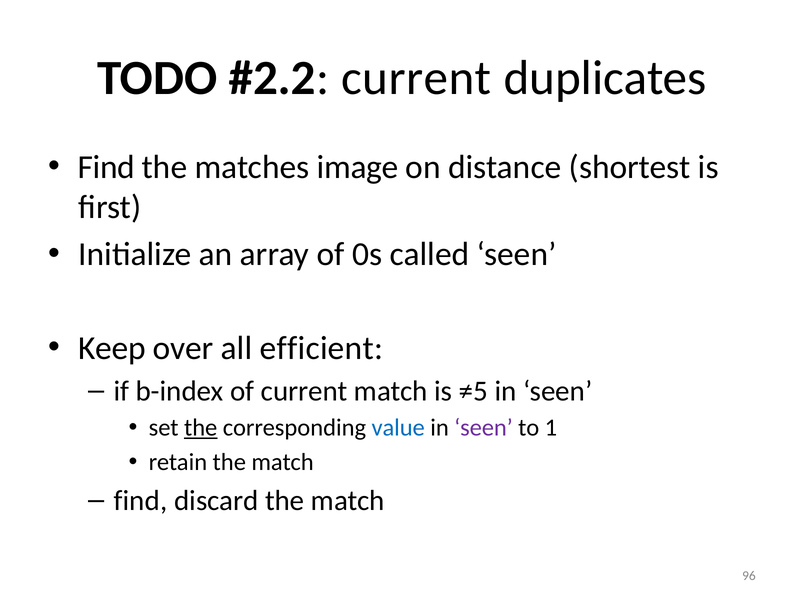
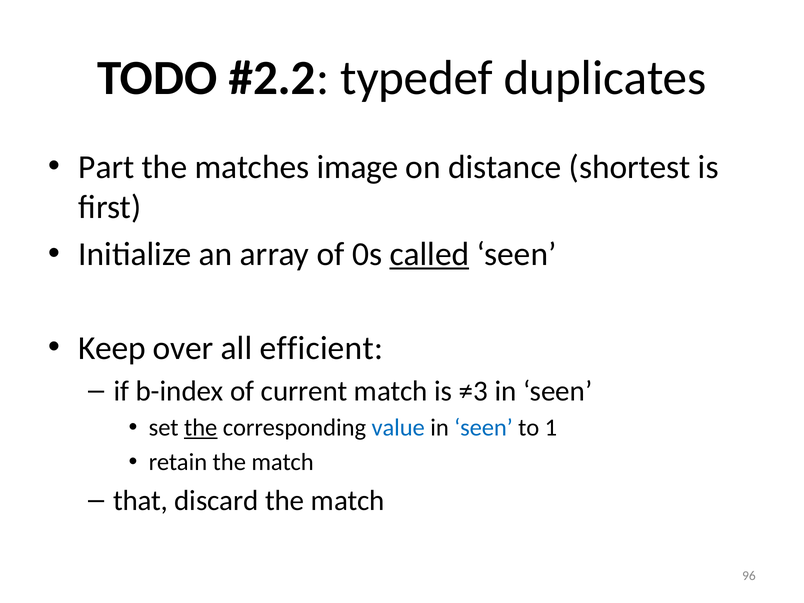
current at (416, 78): current -> typedef
Find at (106, 167): Find -> Part
called underline: none -> present
≠5: ≠5 -> ≠3
seen at (484, 428) colour: purple -> blue
find at (141, 501): find -> that
